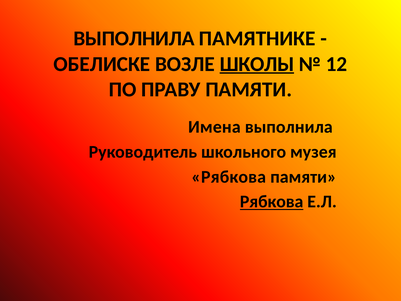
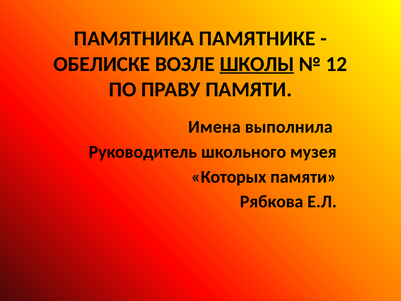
ВЫПОЛНИЛА at (134, 39): ВЫПОЛНИЛА -> ПАМЯТНИКА
Рябкова at (229, 177): Рябкова -> Которых
Рябкова at (272, 202) underline: present -> none
